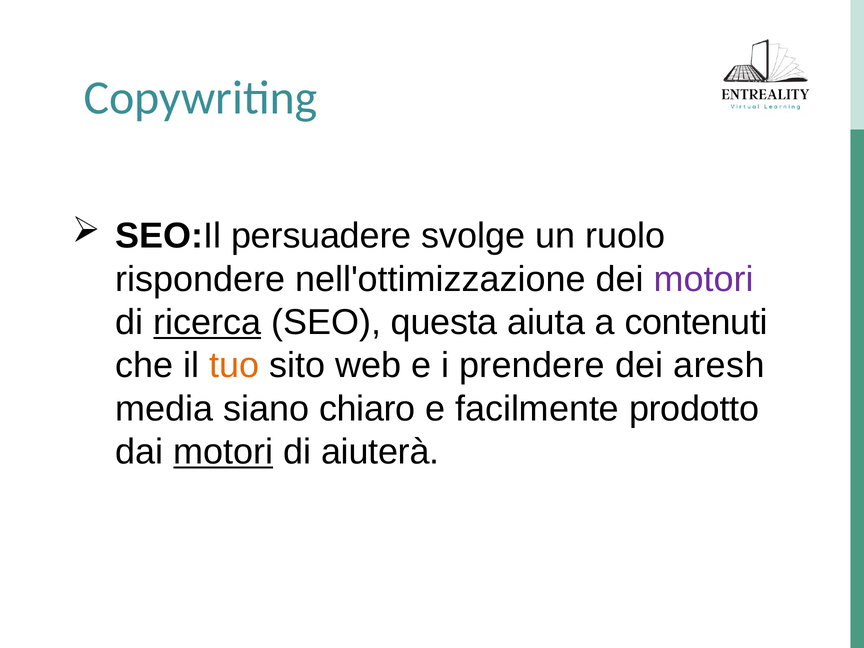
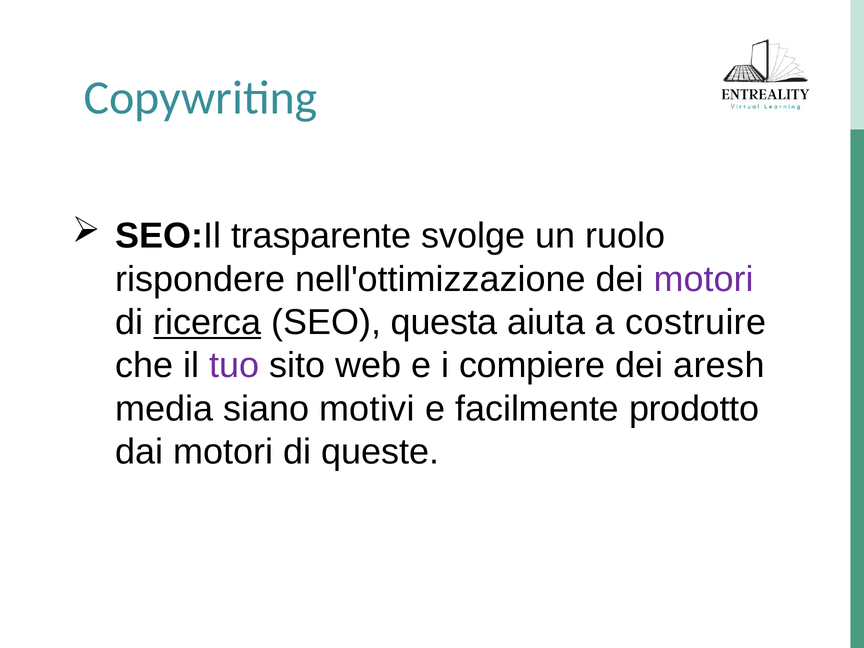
persuadere: persuadere -> trasparente
contenuti: contenuti -> costruire
tuo colour: orange -> purple
prendere: prendere -> compiere
chiaro: chiaro -> motivi
motori at (223, 452) underline: present -> none
aiuterà: aiuterà -> queste
